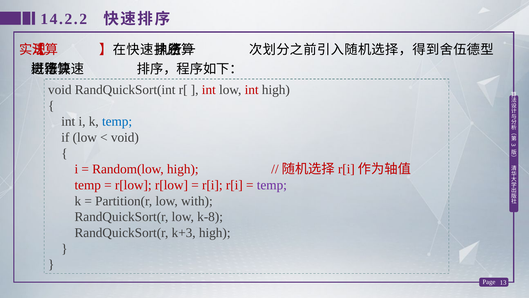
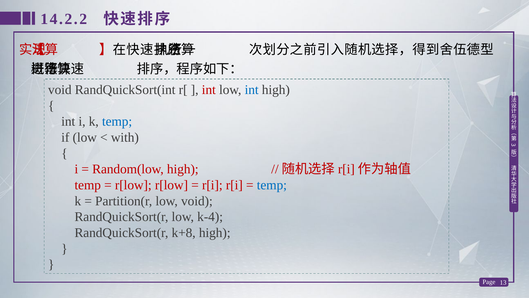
int at (252, 90) colour: red -> blue
void at (125, 137): void -> with
temp at (272, 185) colour: purple -> blue
low with: with -> void
k-8: k-8 -> k-4
k+3: k+3 -> k+8
